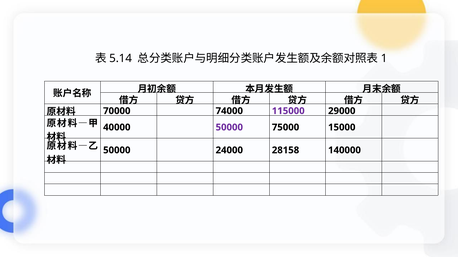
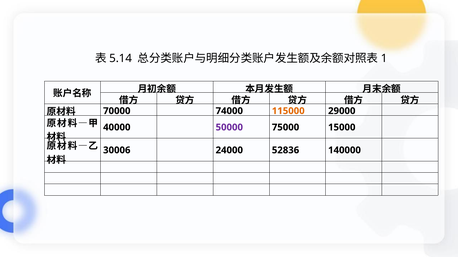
115000 colour: purple -> orange
50000 at (117, 151): 50000 -> 30006
28158: 28158 -> 52836
